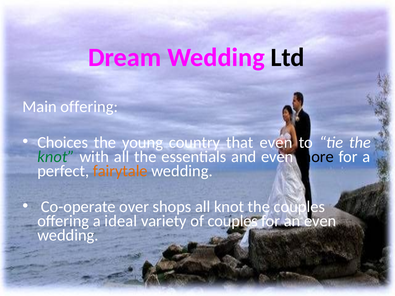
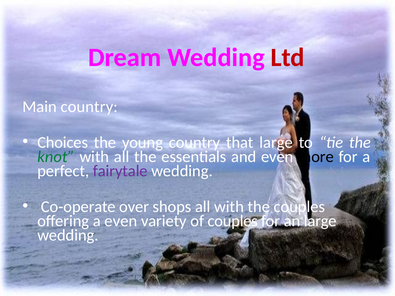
Ltd colour: black -> red
Main offering: offering -> country
that even: even -> large
fairytale colour: orange -> purple
all knot: knot -> with
a ideal: ideal -> even
an even: even -> large
